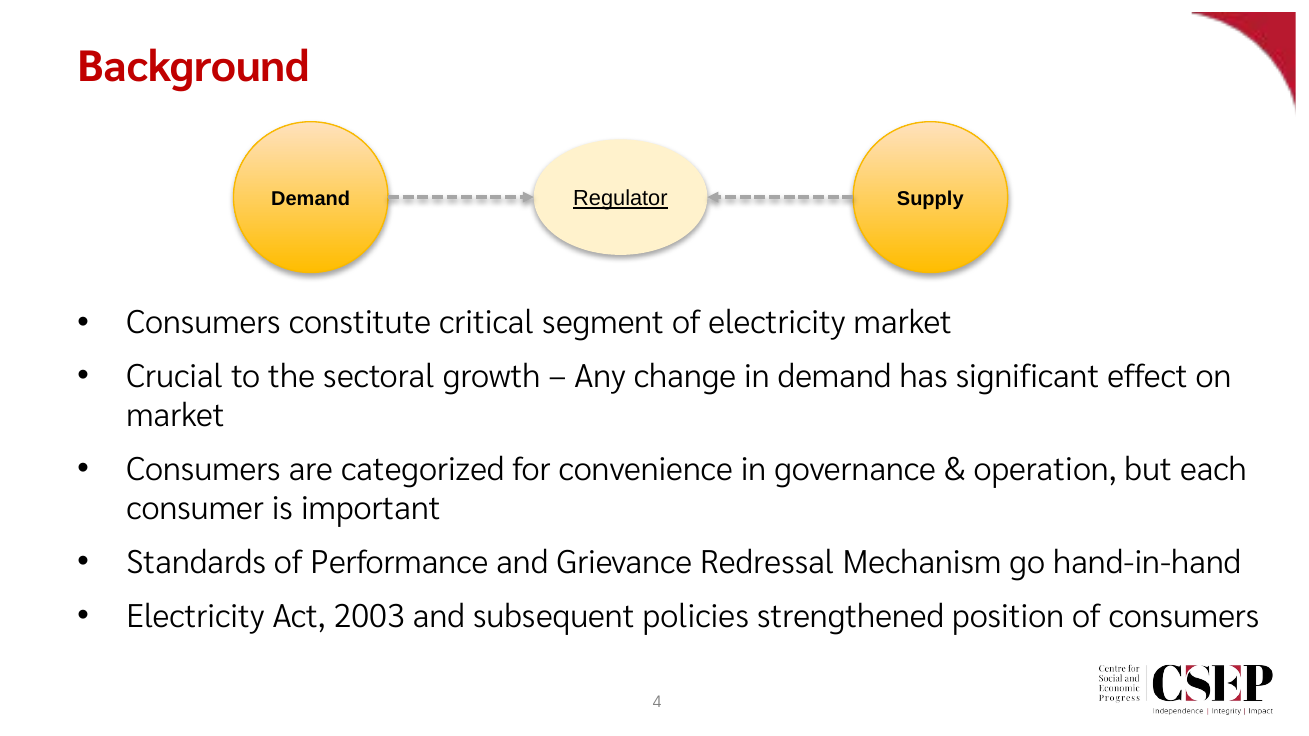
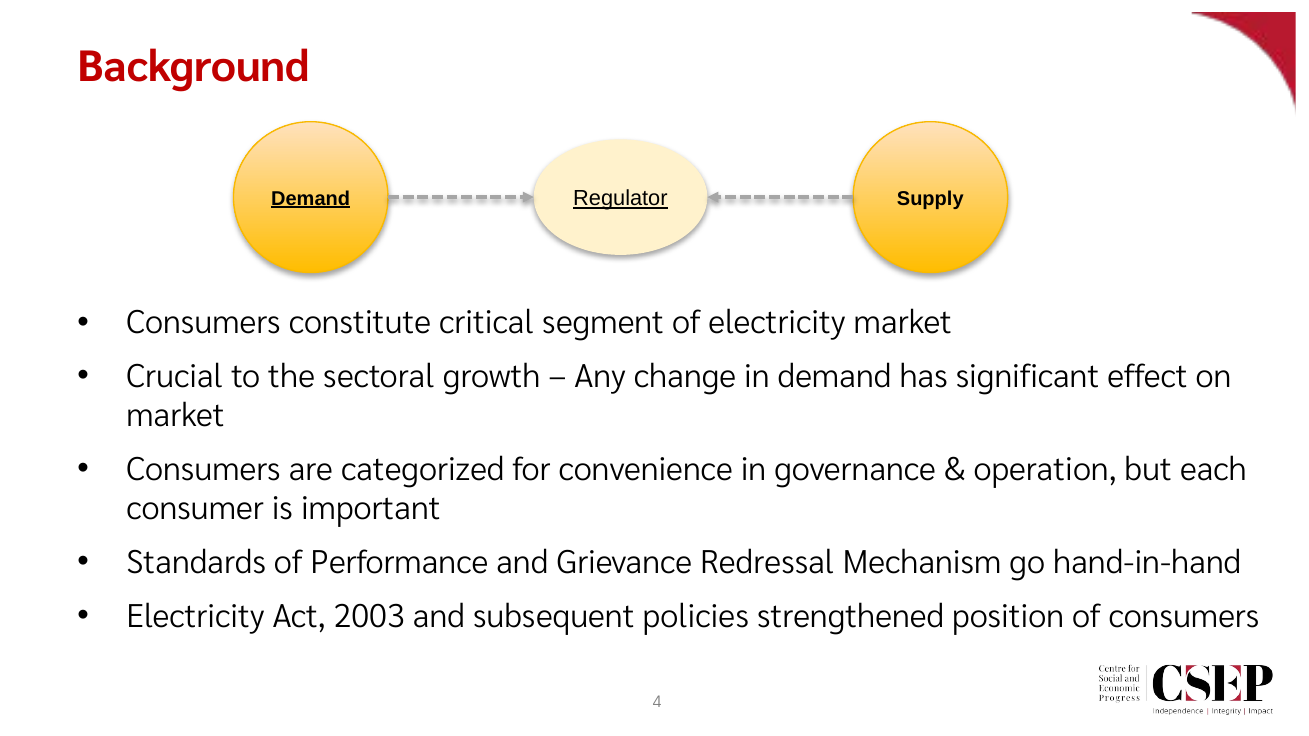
Demand at (311, 199) underline: none -> present
